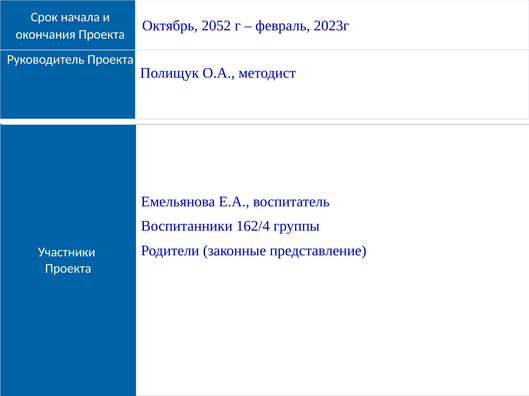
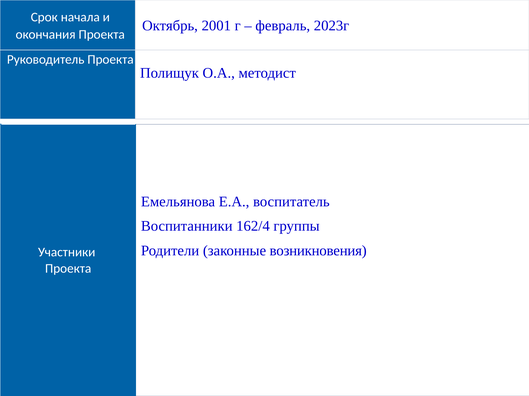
2052: 2052 -> 2001
представление: представление -> возникновения
